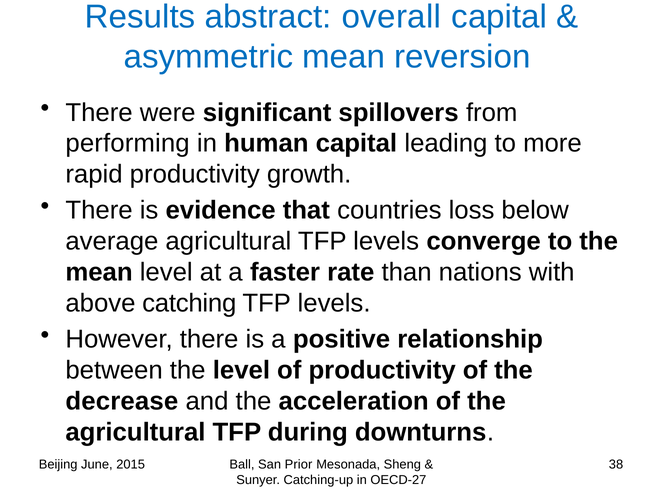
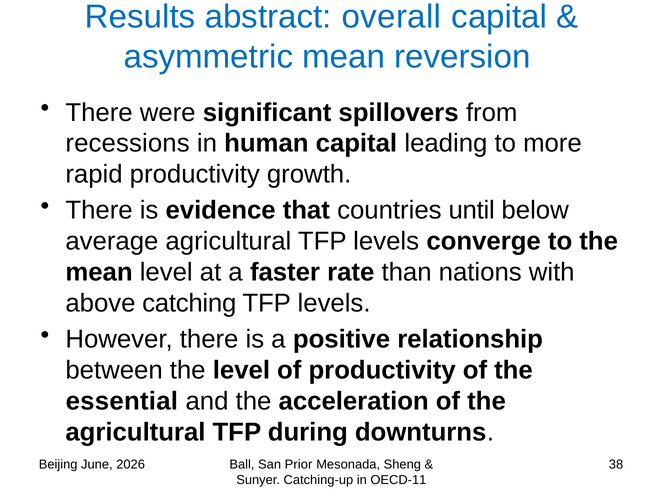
performing: performing -> recessions
loss: loss -> until
decrease: decrease -> essential
2015: 2015 -> 2026
OECD-27: OECD-27 -> OECD-11
